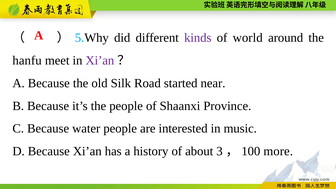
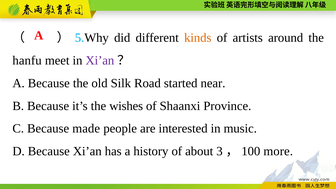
kinds colour: purple -> orange
world: world -> artists
the people: people -> wishes
water: water -> made
